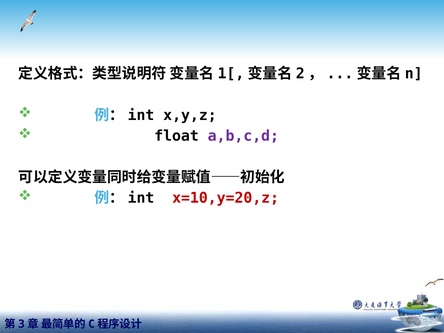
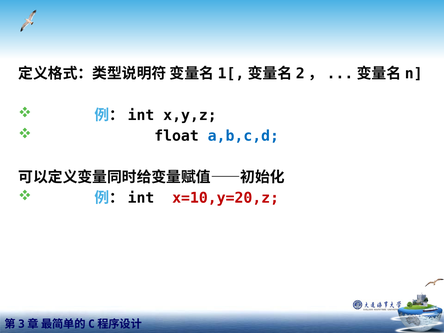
a,b,c,d colour: purple -> blue
